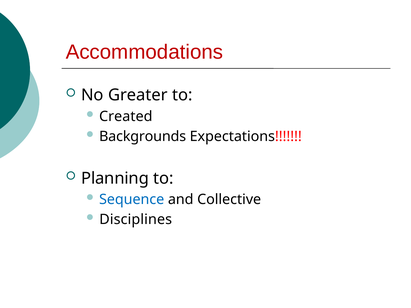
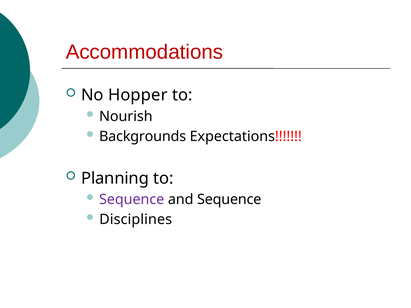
Greater: Greater -> Hopper
Created: Created -> Nourish
Sequence at (132, 200) colour: blue -> purple
and Collective: Collective -> Sequence
